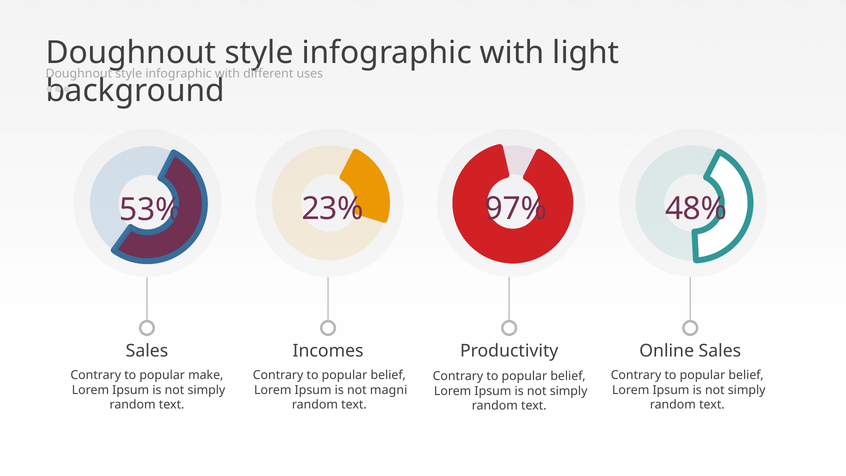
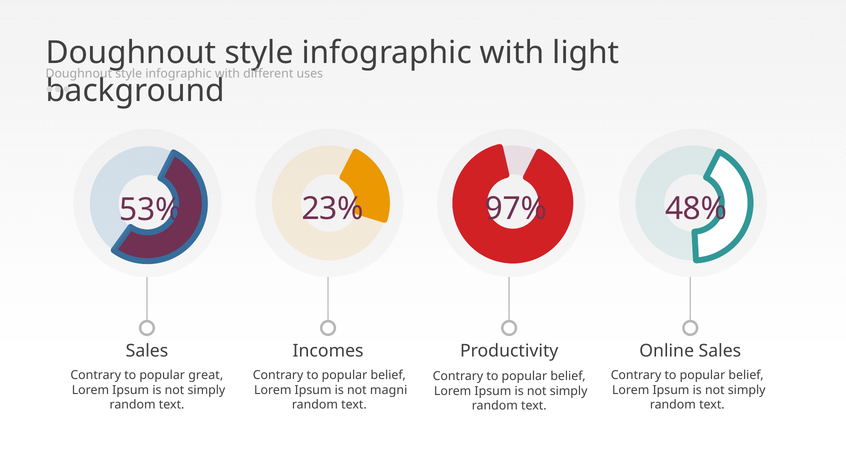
make: make -> great
